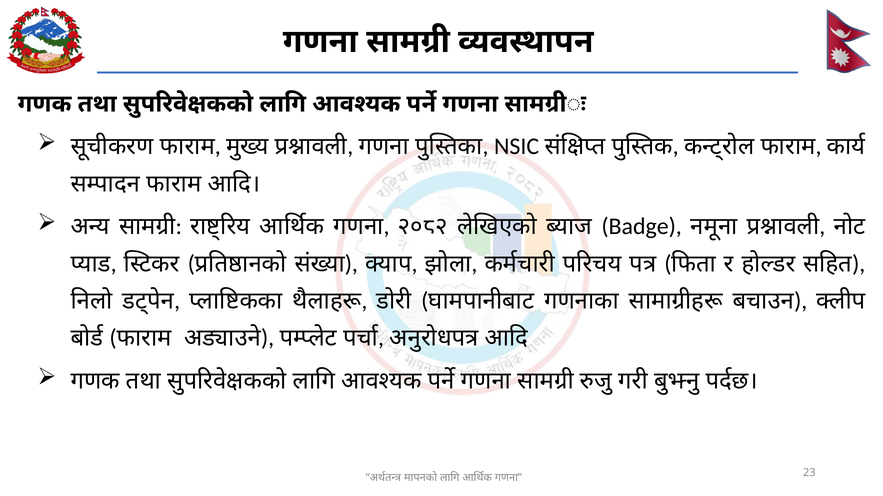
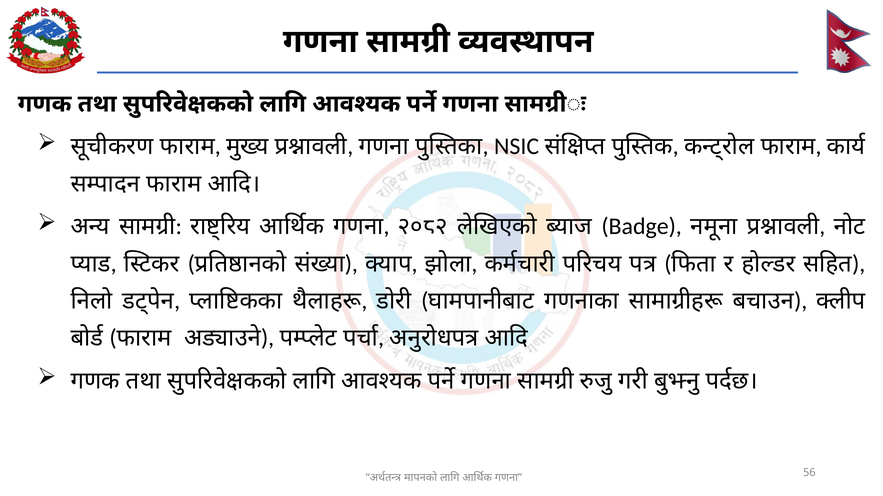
23: 23 -> 56
